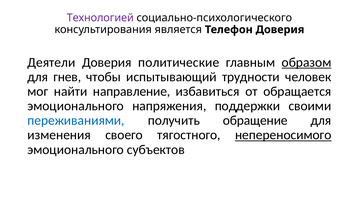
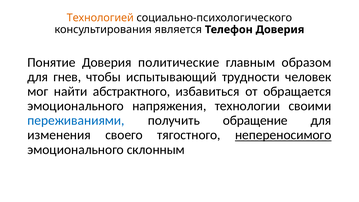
Технологией colour: purple -> orange
Деятели: Деятели -> Понятие
образом underline: present -> none
направление: направление -> абстрактного
поддержки: поддержки -> технологии
субъектов: субъектов -> склонным
